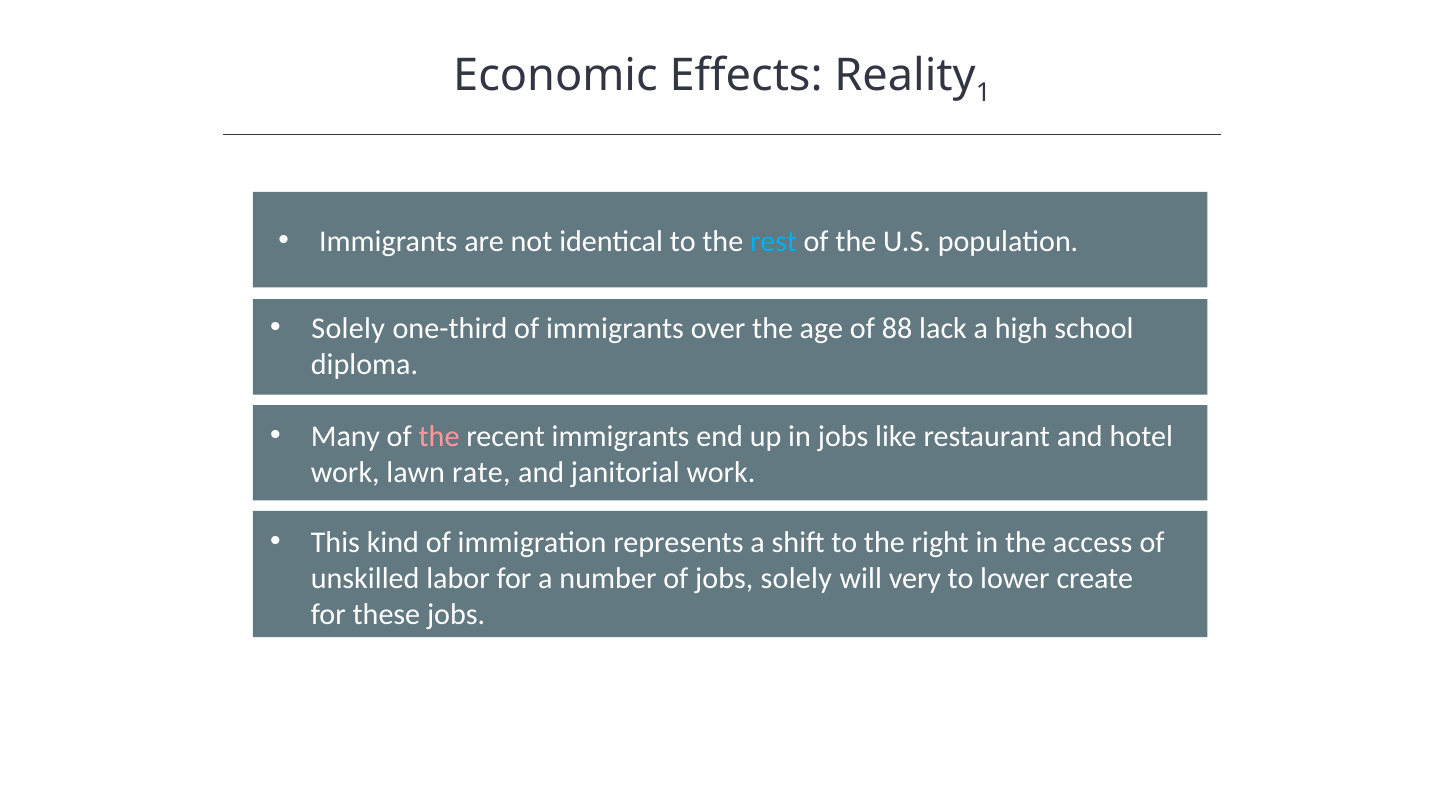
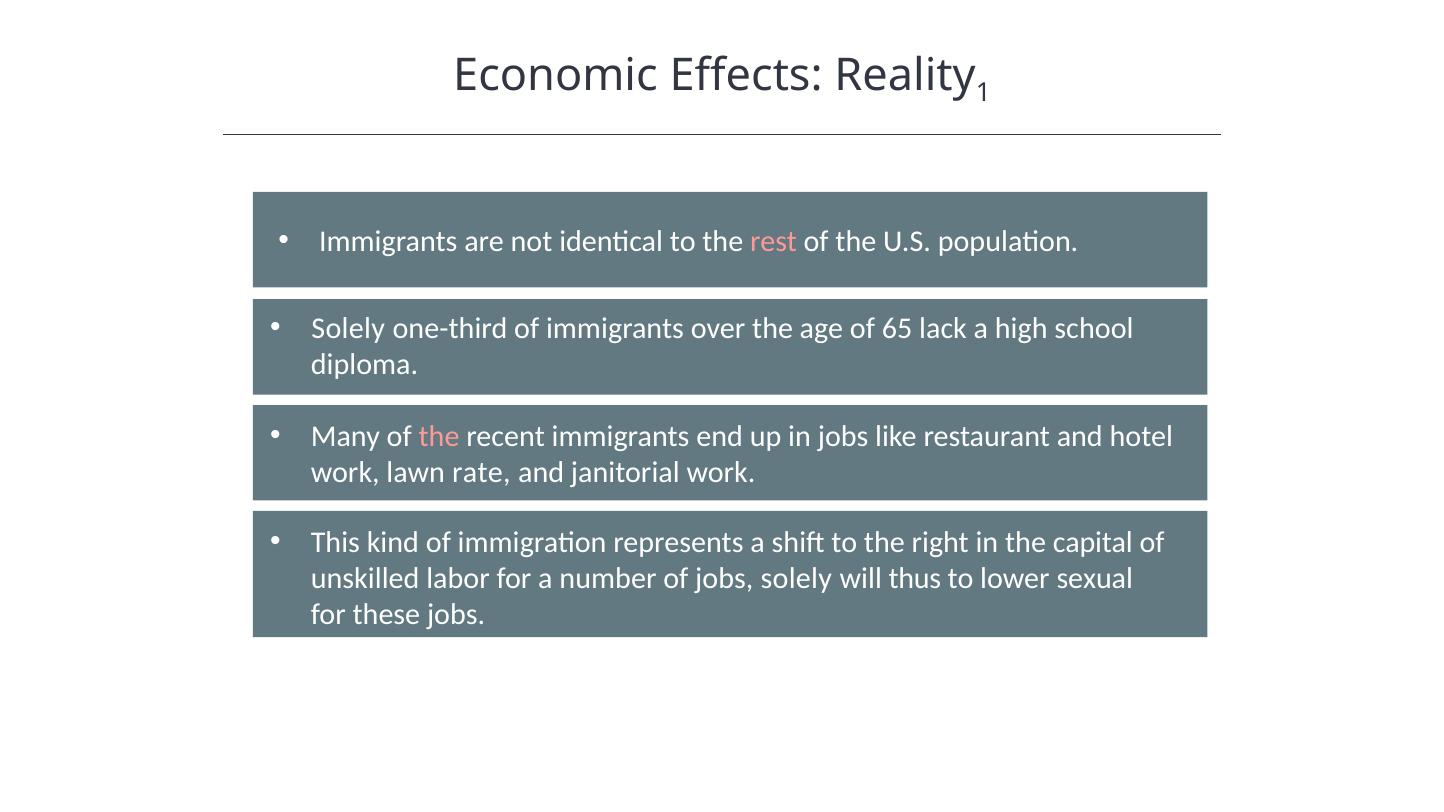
rest colour: light blue -> pink
88: 88 -> 65
access: access -> capital
very: very -> thus
create: create -> sexual
